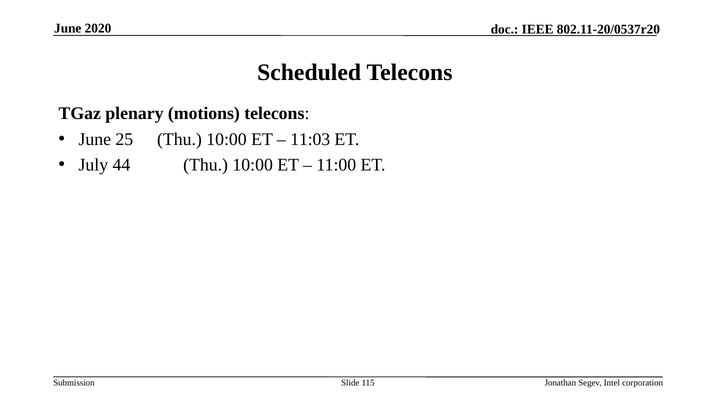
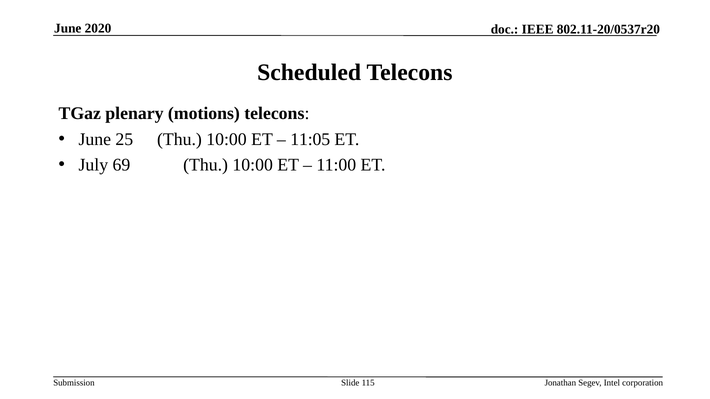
11:03: 11:03 -> 11:05
44: 44 -> 69
